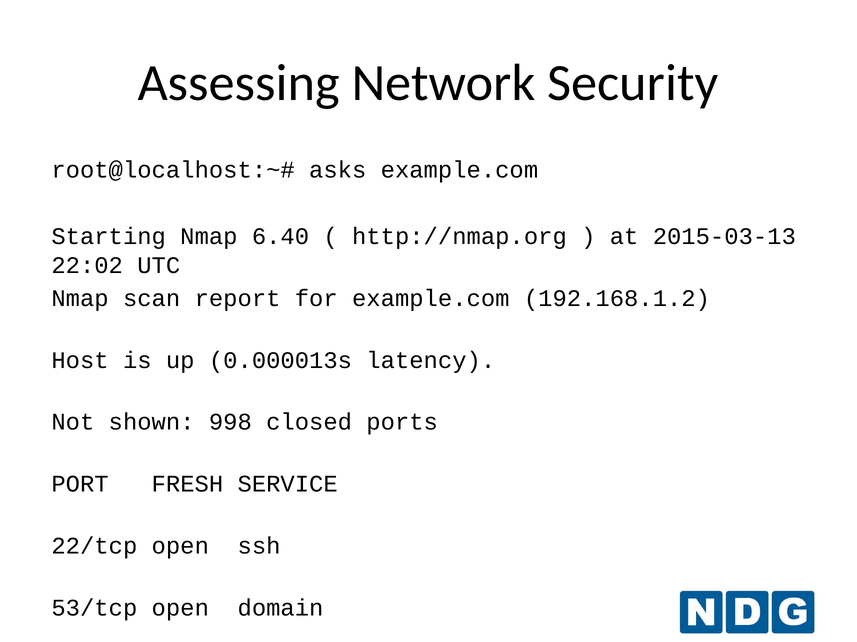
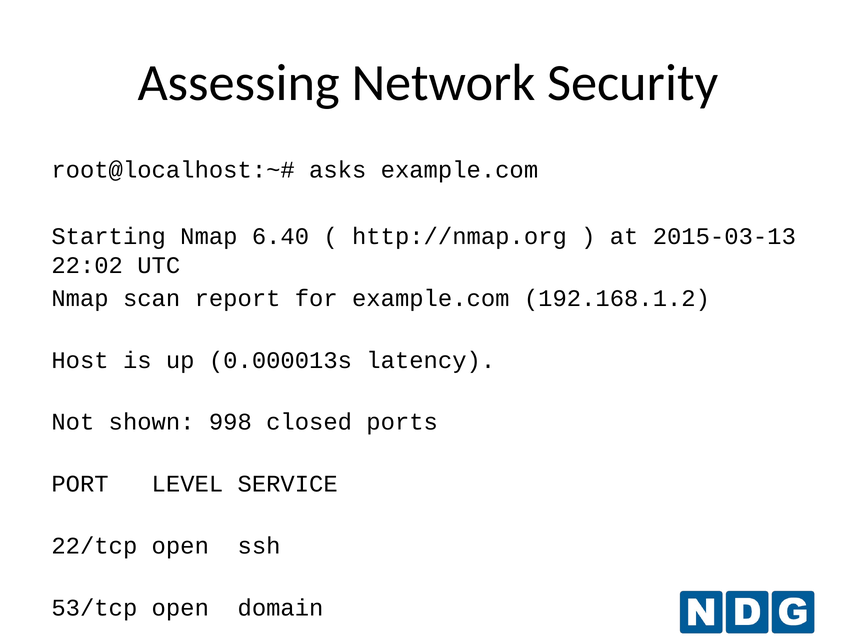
FRESH: FRESH -> LEVEL
